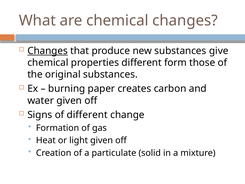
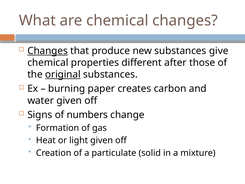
form: form -> after
original underline: none -> present
of different: different -> numbers
